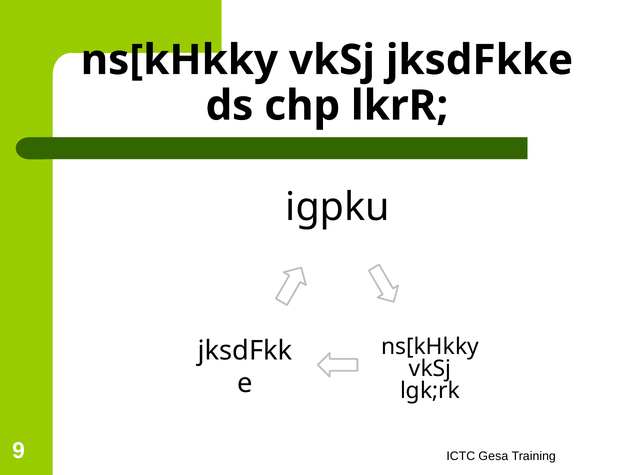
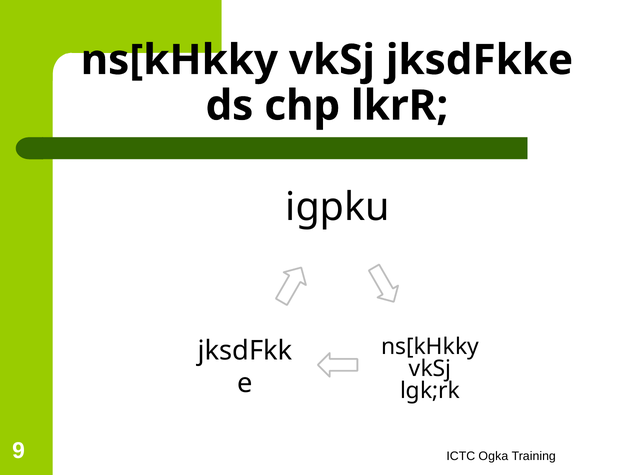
Gesa: Gesa -> Ogka
